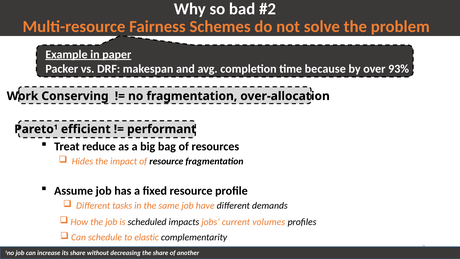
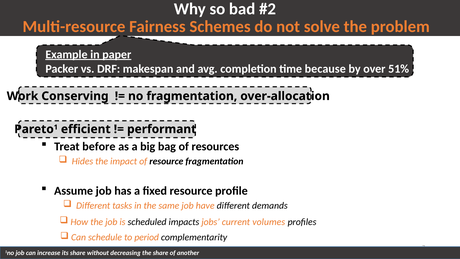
93%: 93% -> 51%
reduce: reduce -> before
elastic: elastic -> period
